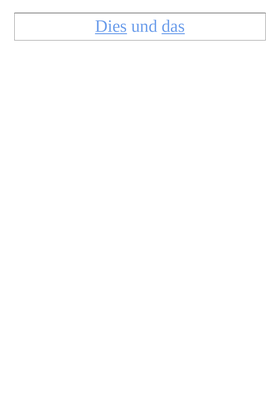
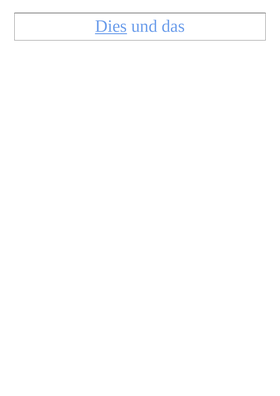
das underline: present -> none
